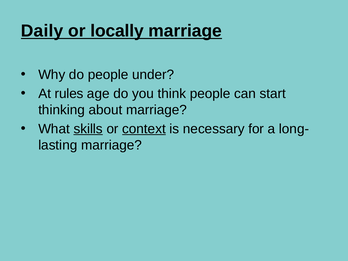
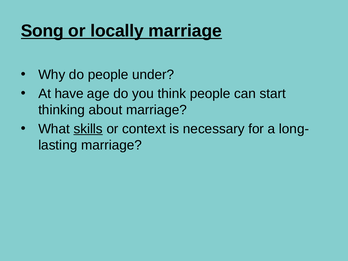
Daily: Daily -> Song
rules: rules -> have
context underline: present -> none
